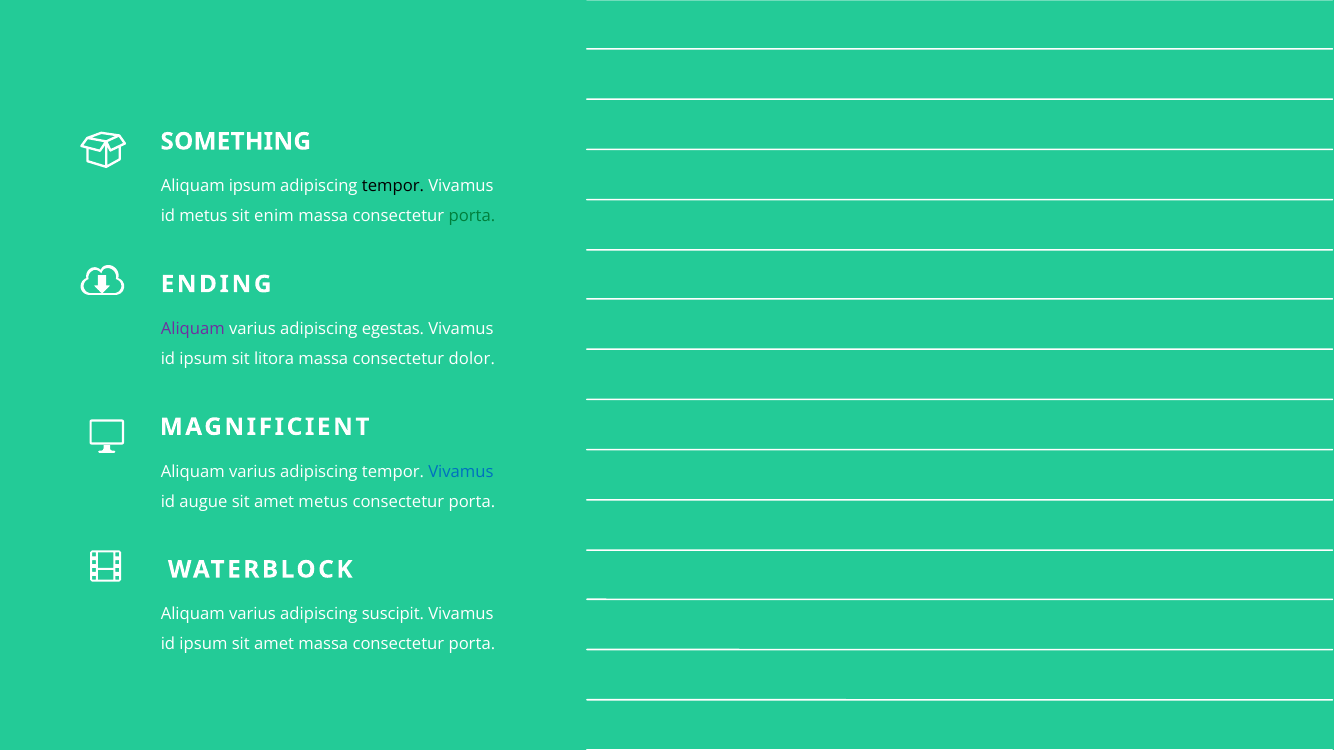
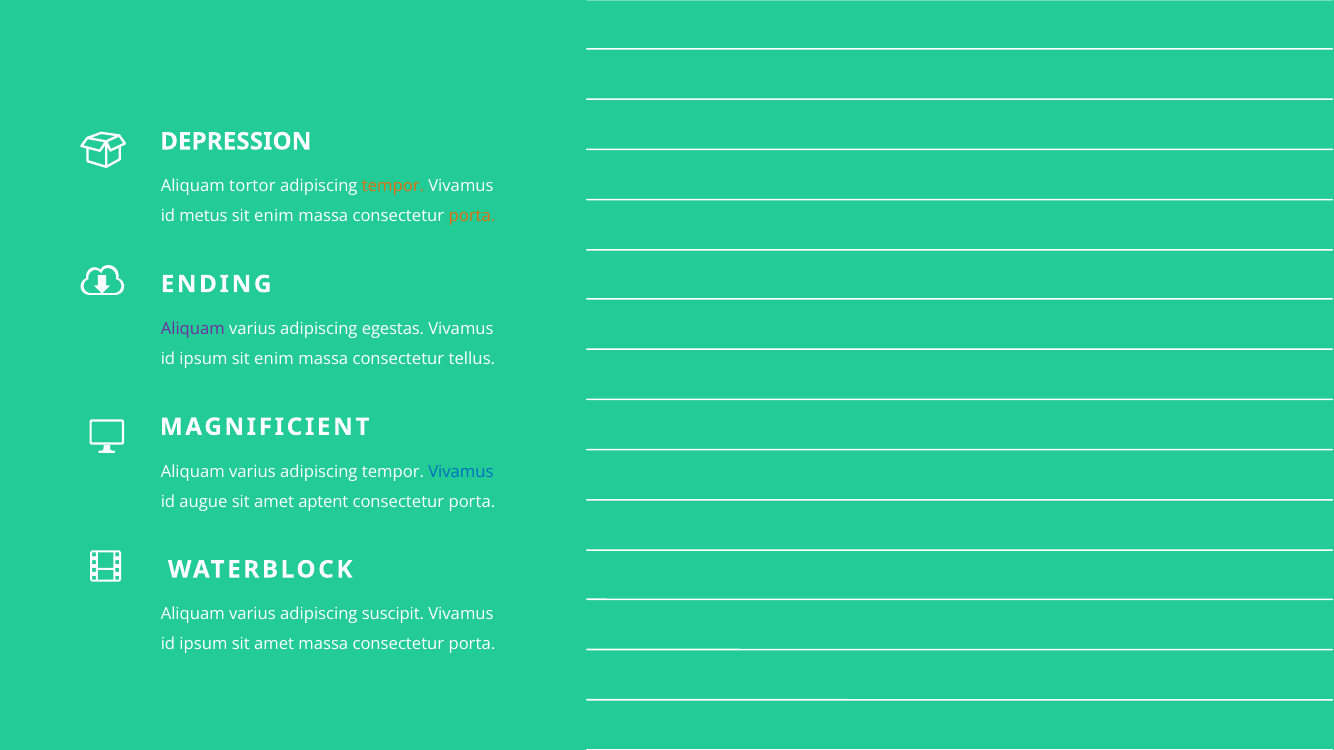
SOMETHING: SOMETHING -> DEPRESSION
Aliquam ipsum: ipsum -> tortor
tempor at (393, 186) colour: black -> orange
porta at (472, 216) colour: green -> orange
ipsum sit litora: litora -> enim
dolor: dolor -> tellus
amet metus: metus -> aptent
